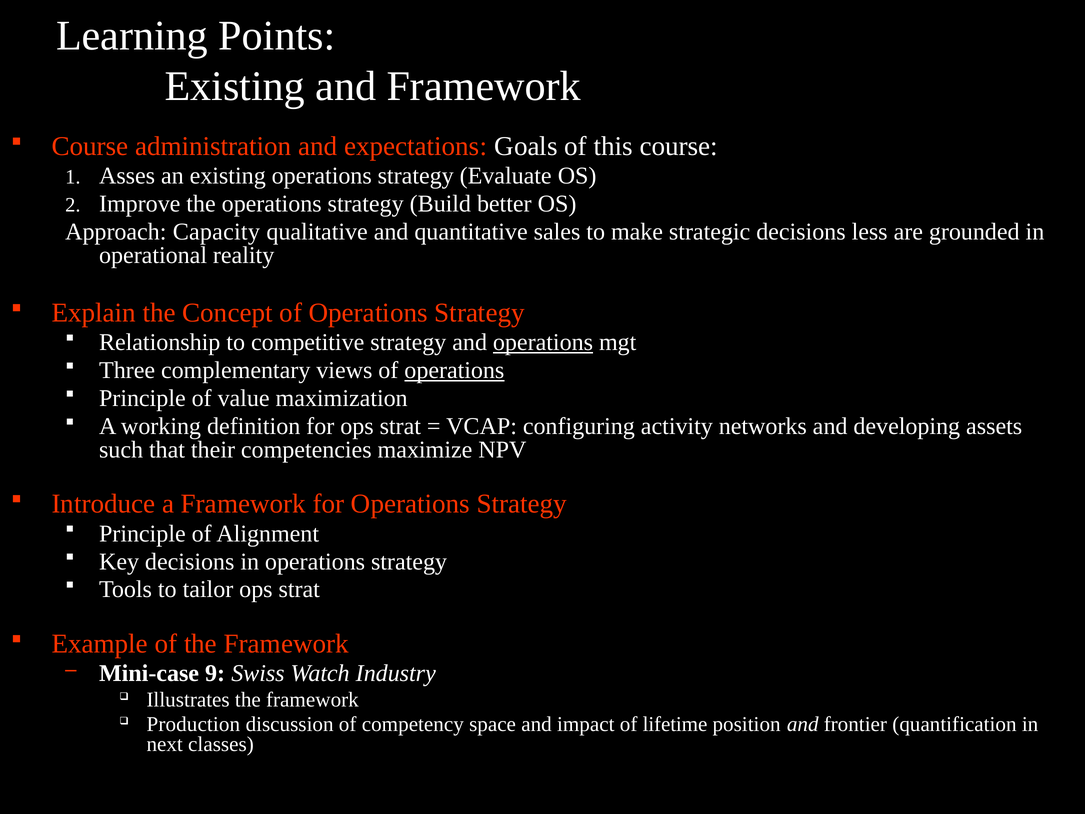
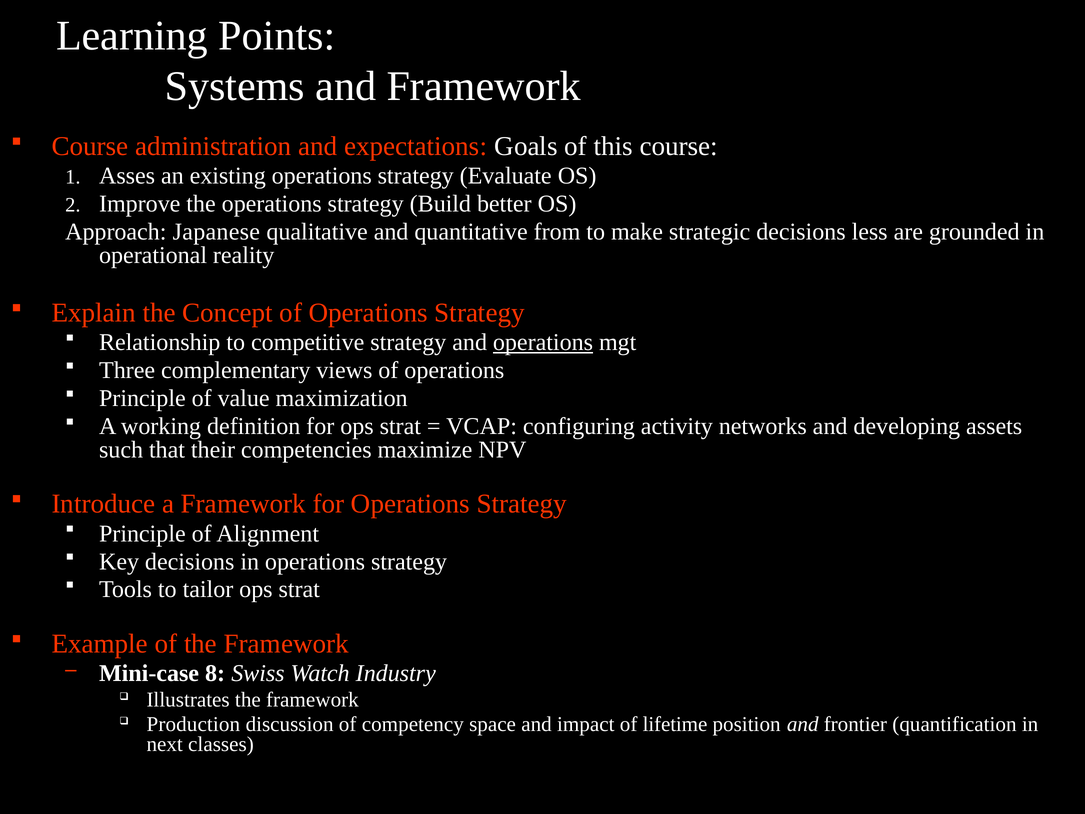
Existing at (235, 86): Existing -> Systems
Capacity: Capacity -> Japanese
sales: sales -> from
operations at (454, 370) underline: present -> none
9: 9 -> 8
